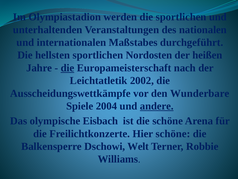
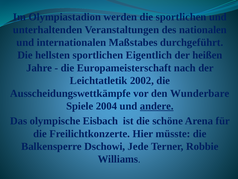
Nordosten: Nordosten -> Eigentlich
die at (67, 68) underline: present -> none
Hier schöne: schöne -> müsste
Welt: Welt -> Jede
